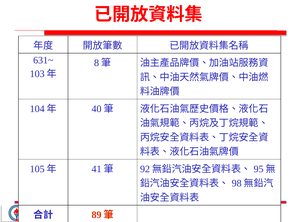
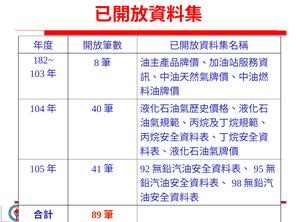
631~: 631~ -> 182~
